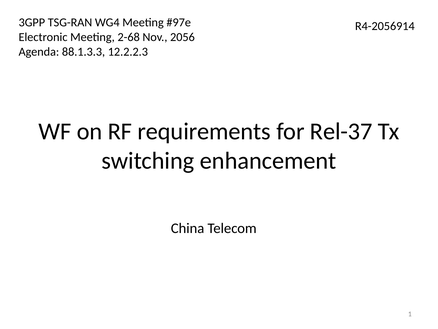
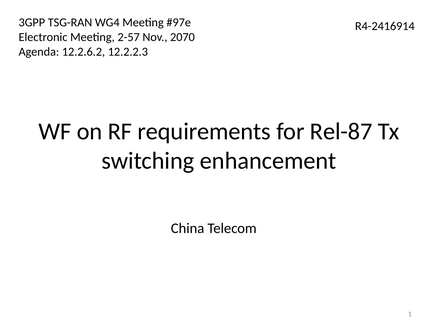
R4-2056914: R4-2056914 -> R4-2416914
2-68: 2-68 -> 2-57
2056: 2056 -> 2070
88.1.3.3: 88.1.3.3 -> 12.2.6.2
Rel-37: Rel-37 -> Rel-87
